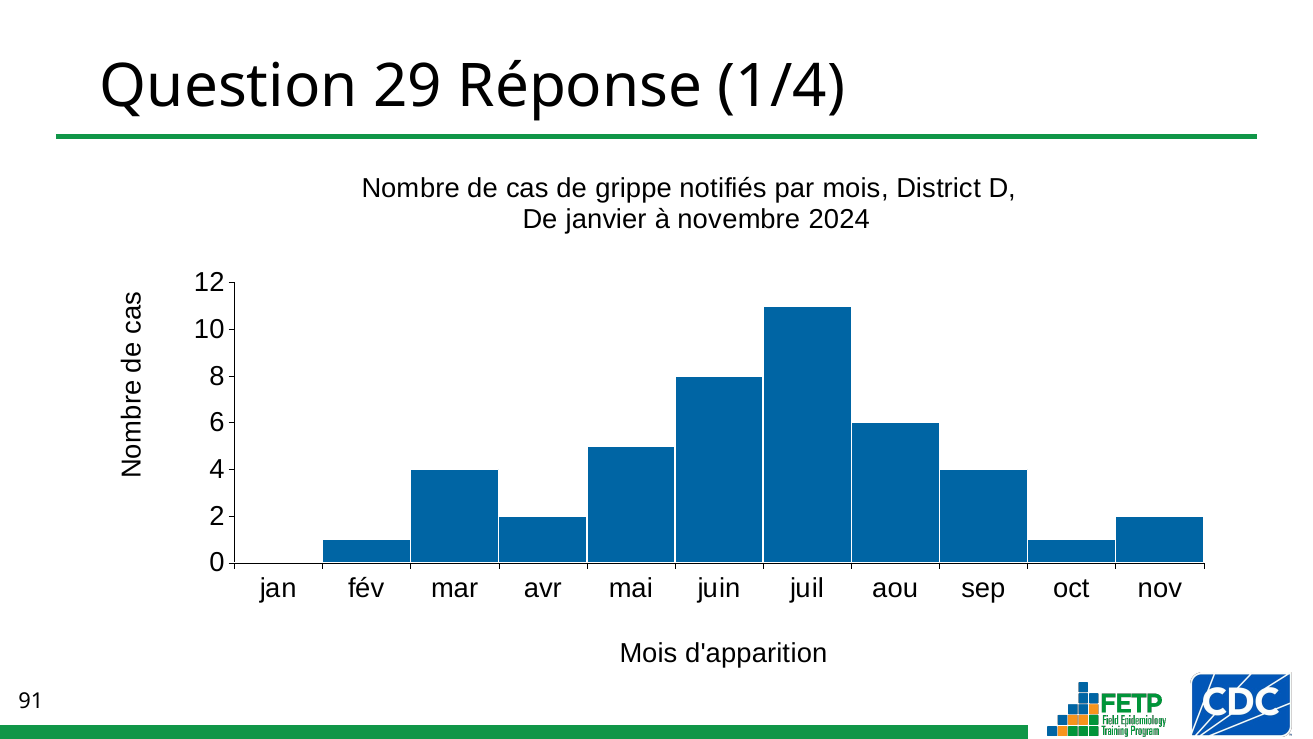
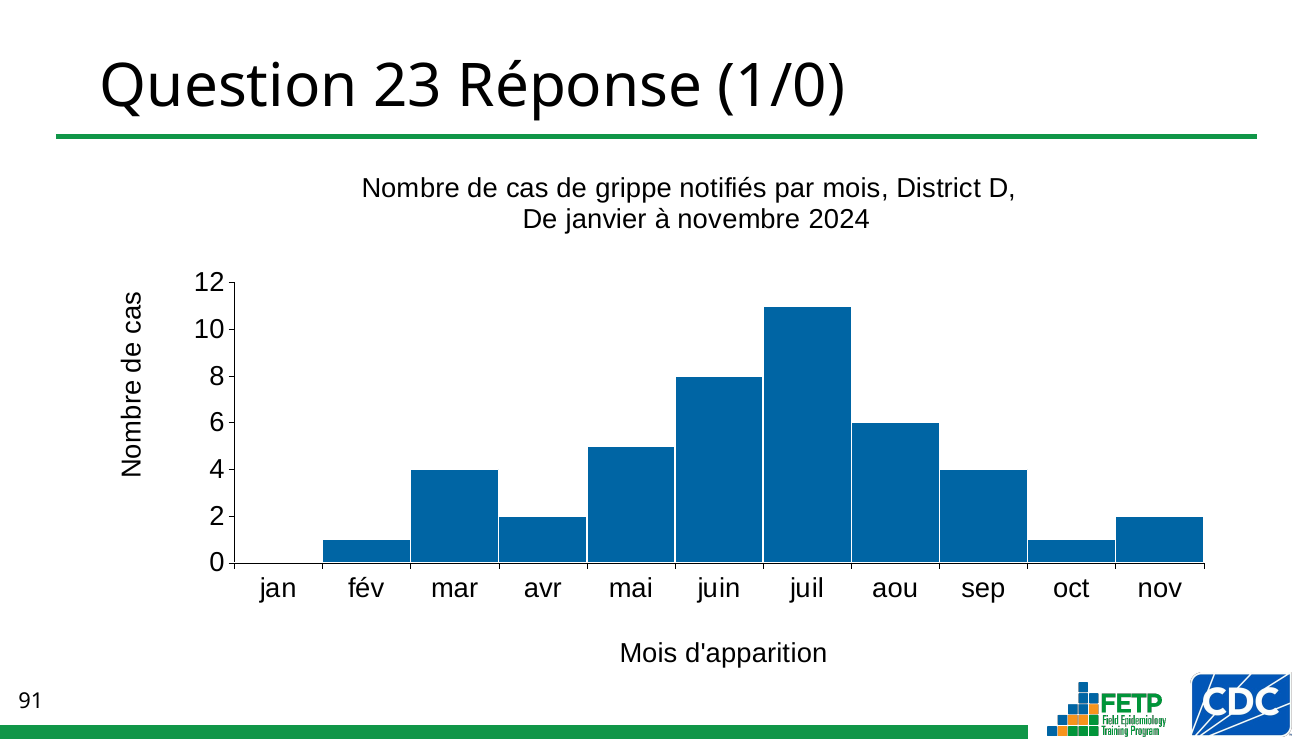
29: 29 -> 23
1/4: 1/4 -> 1/0
